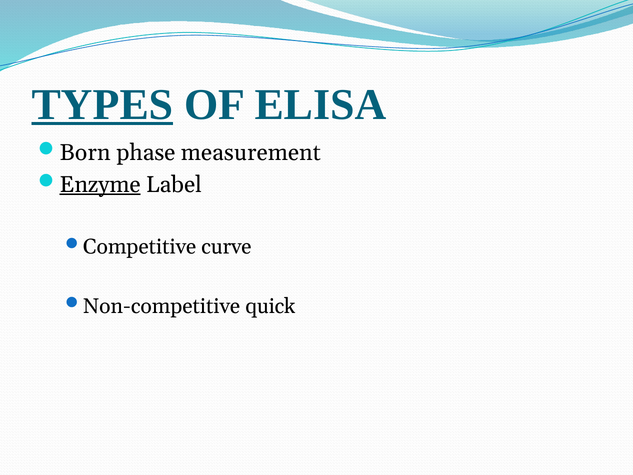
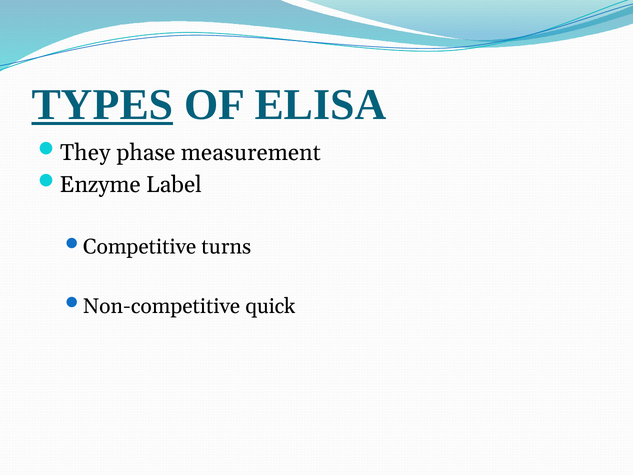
Born: Born -> They
Enzyme underline: present -> none
curve: curve -> turns
